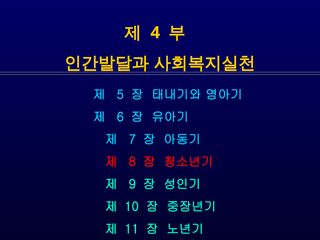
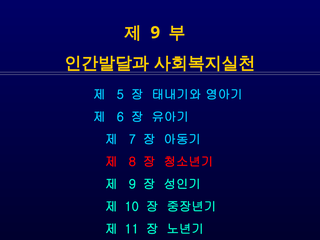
4 at (155, 33): 4 -> 9
